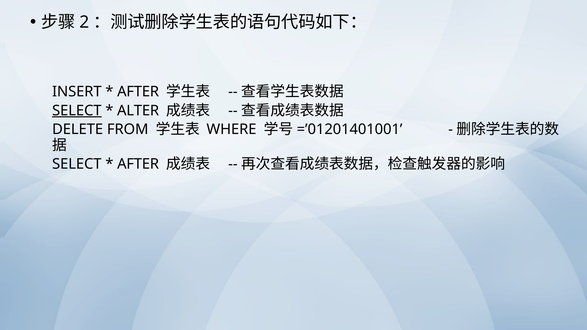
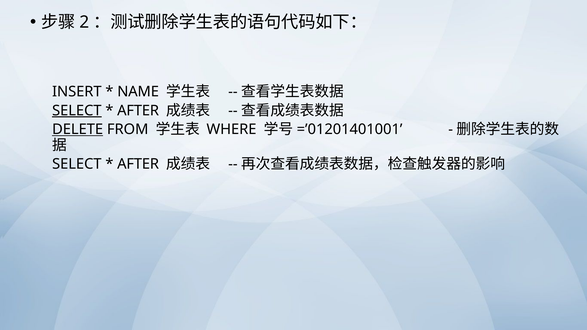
AFTER at (138, 92): AFTER -> NAME
ALTER at (138, 111): ALTER -> AFTER
DELETE underline: none -> present
